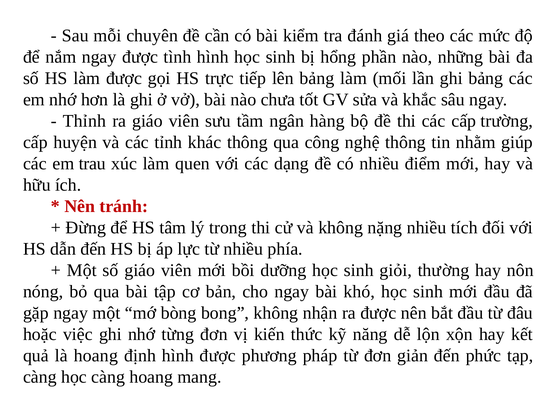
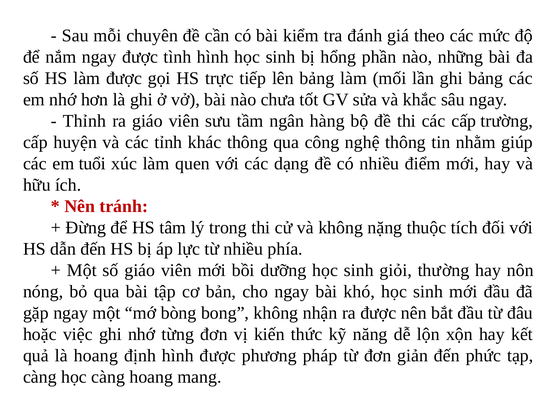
trau: trau -> tuổi
nặng nhiều: nhiều -> thuộc
